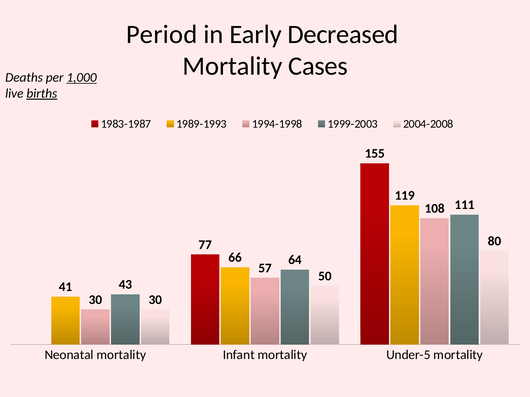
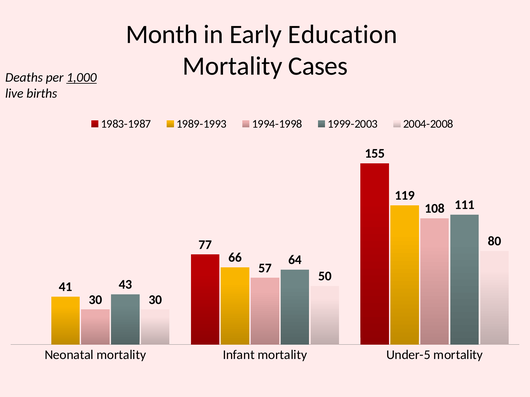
Period: Period -> Month
Decreased: Decreased -> Education
births underline: present -> none
